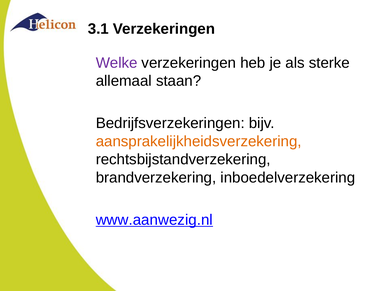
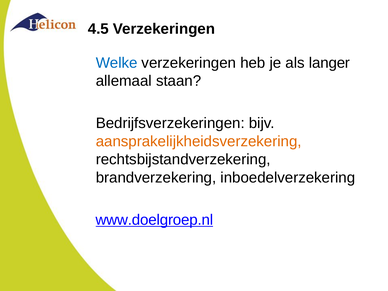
3.1: 3.1 -> 4.5
Welke colour: purple -> blue
sterke: sterke -> langer
www.aanwezig.nl: www.aanwezig.nl -> www.doelgroep.nl
